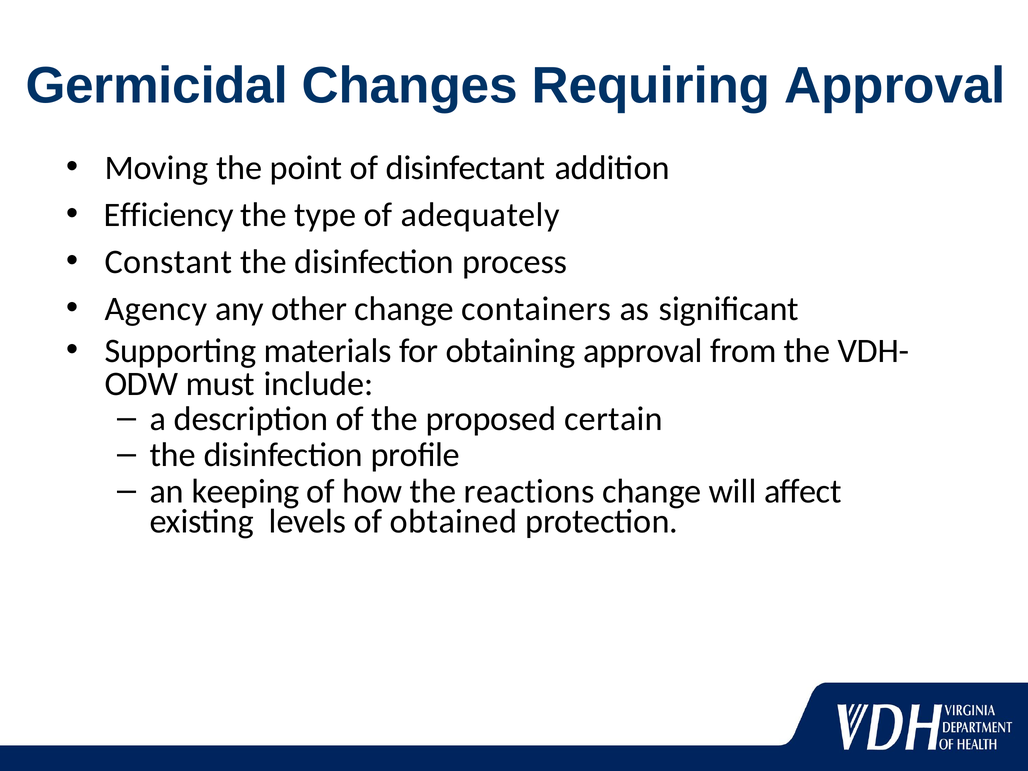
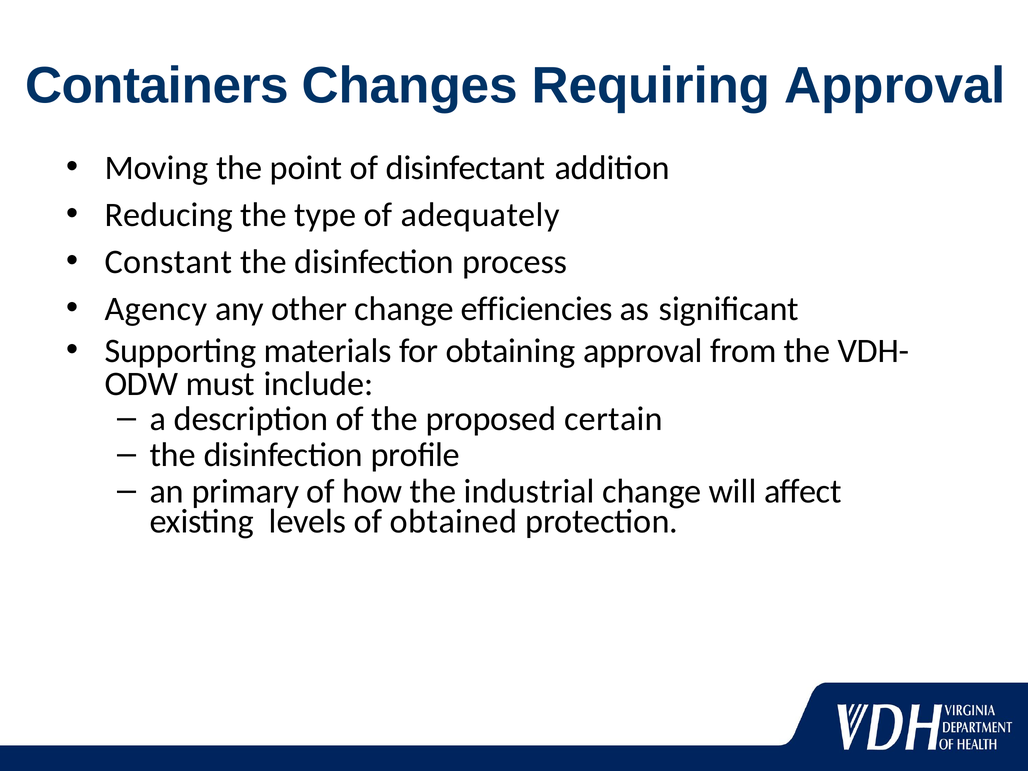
Germicidal: Germicidal -> Containers
Efficiency: Efficiency -> Reducing
containers: containers -> efficiencies
keeping: keeping -> primary
reactions: reactions -> industrial
